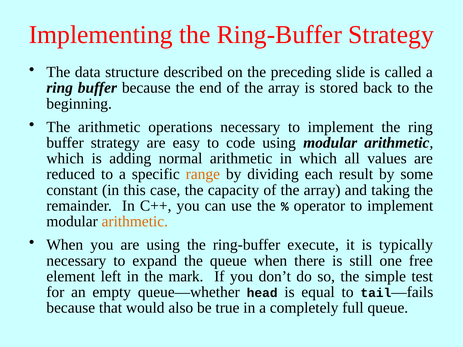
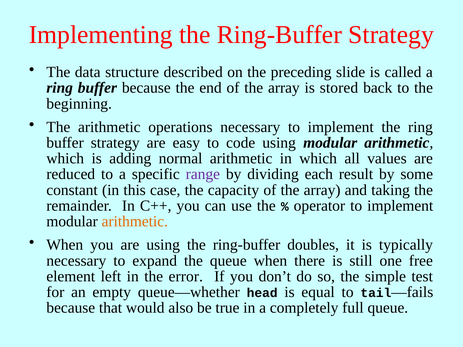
range colour: orange -> purple
execute: execute -> doubles
mark: mark -> error
